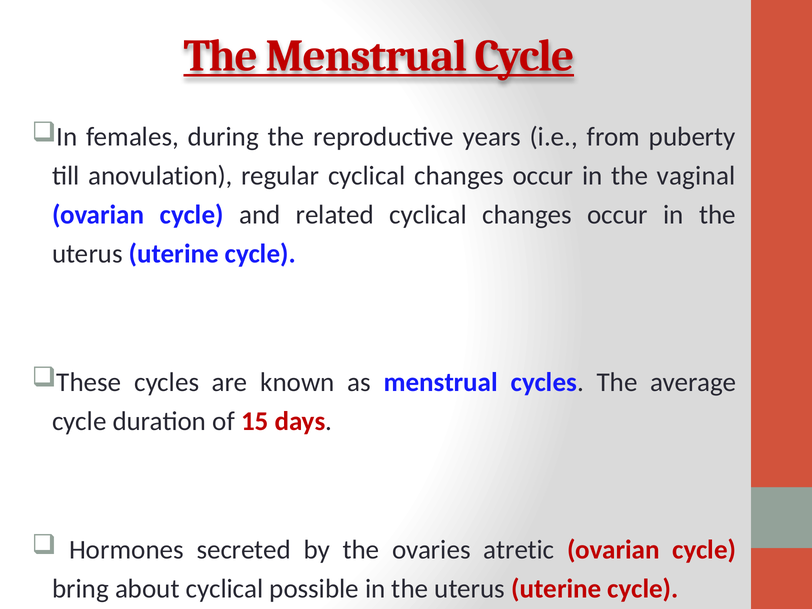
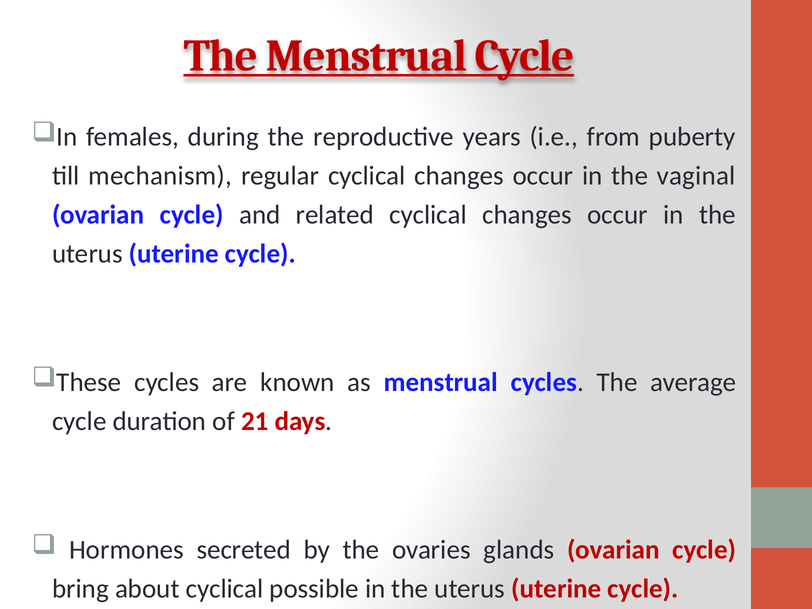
anovulation: anovulation -> mechanism
15: 15 -> 21
atretic: atretic -> glands
